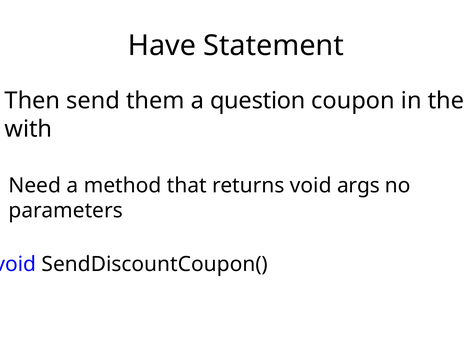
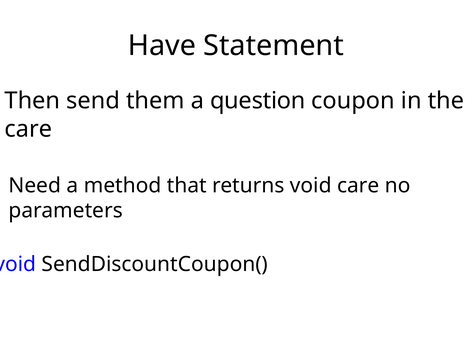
with at (28, 129): with -> care
void args: args -> care
